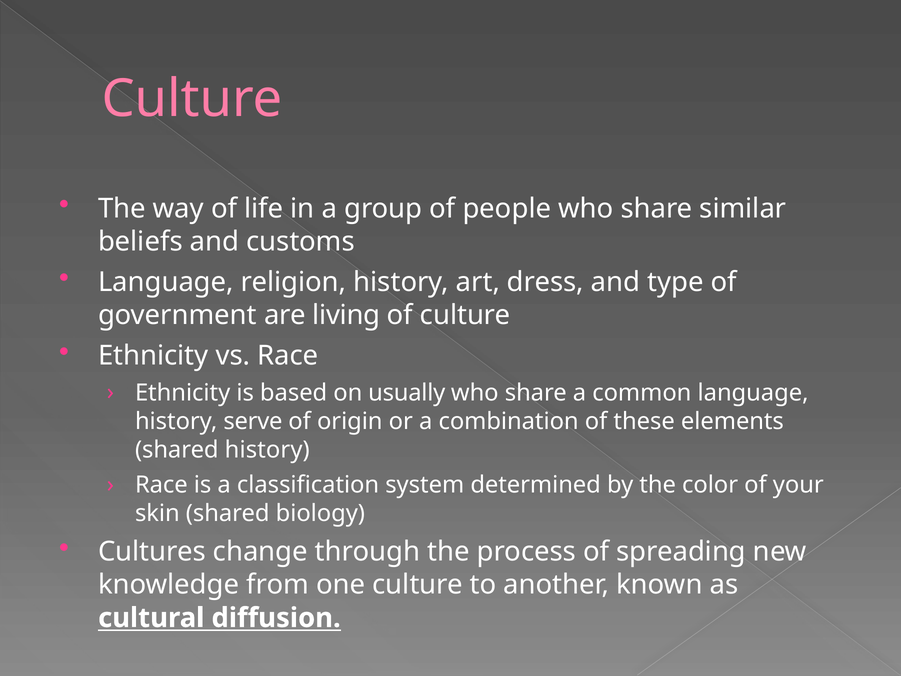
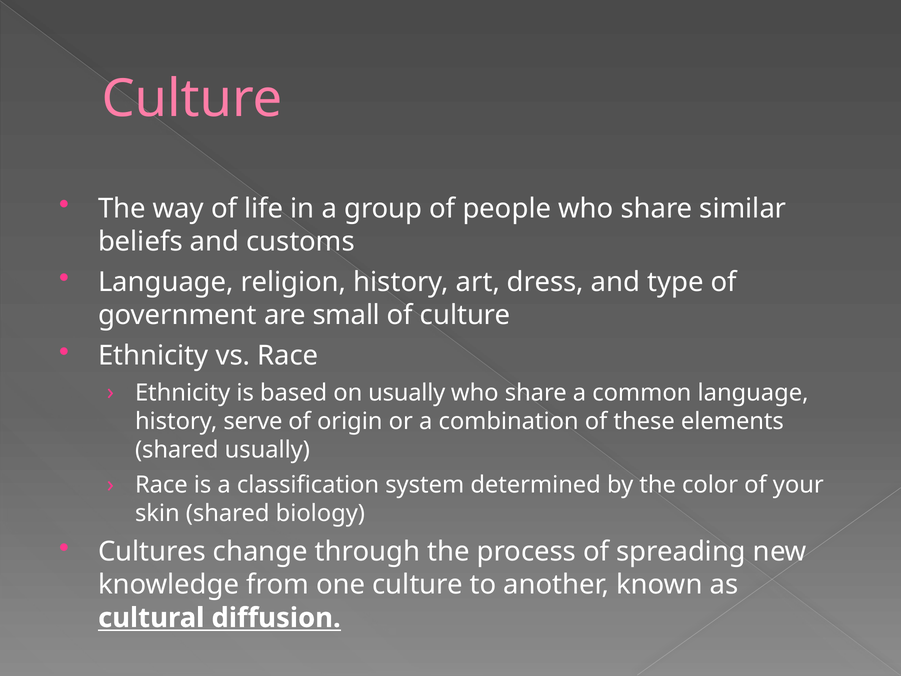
living: living -> small
shared history: history -> usually
